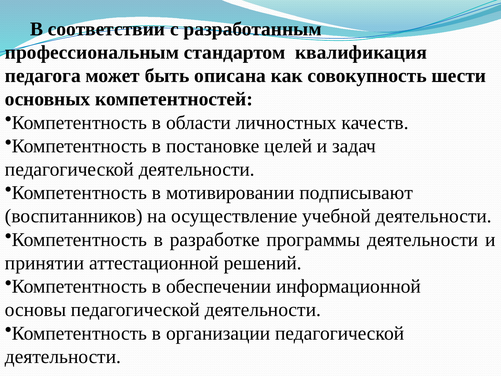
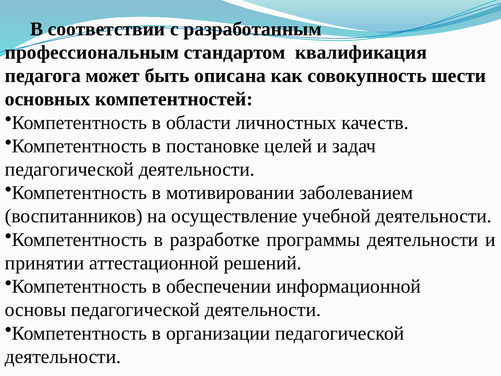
подписывают: подписывают -> заболеванием
